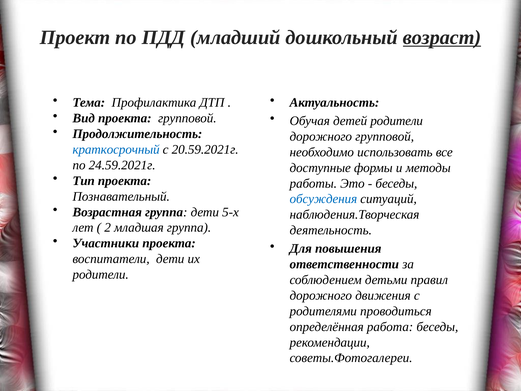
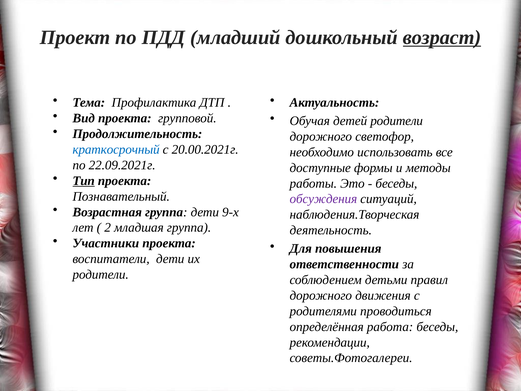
дорожного групповой: групповой -> светофор
20.59.2021г: 20.59.2021г -> 20.00.2021г
24.59.2021г: 24.59.2021г -> 22.09.2021г
Тип underline: none -> present
обсуждения colour: blue -> purple
5-х: 5-х -> 9-х
